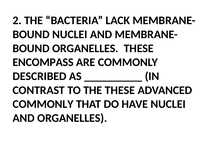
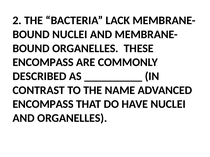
THE THESE: THESE -> NAME
COMMONLY at (43, 104): COMMONLY -> ENCOMPASS
